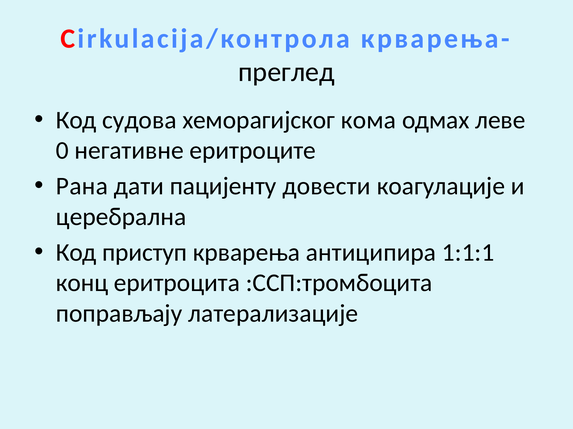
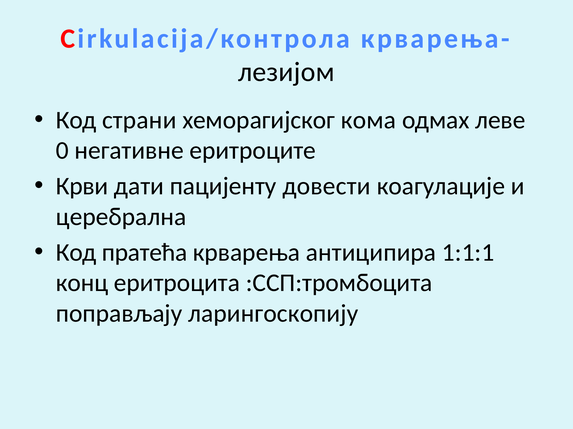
преглед: преглед -> лезијом
судова: судова -> страни
Рана: Рана -> Крви
приступ: приступ -> пратећа
латерализације: латерализације -> ларингоскопију
